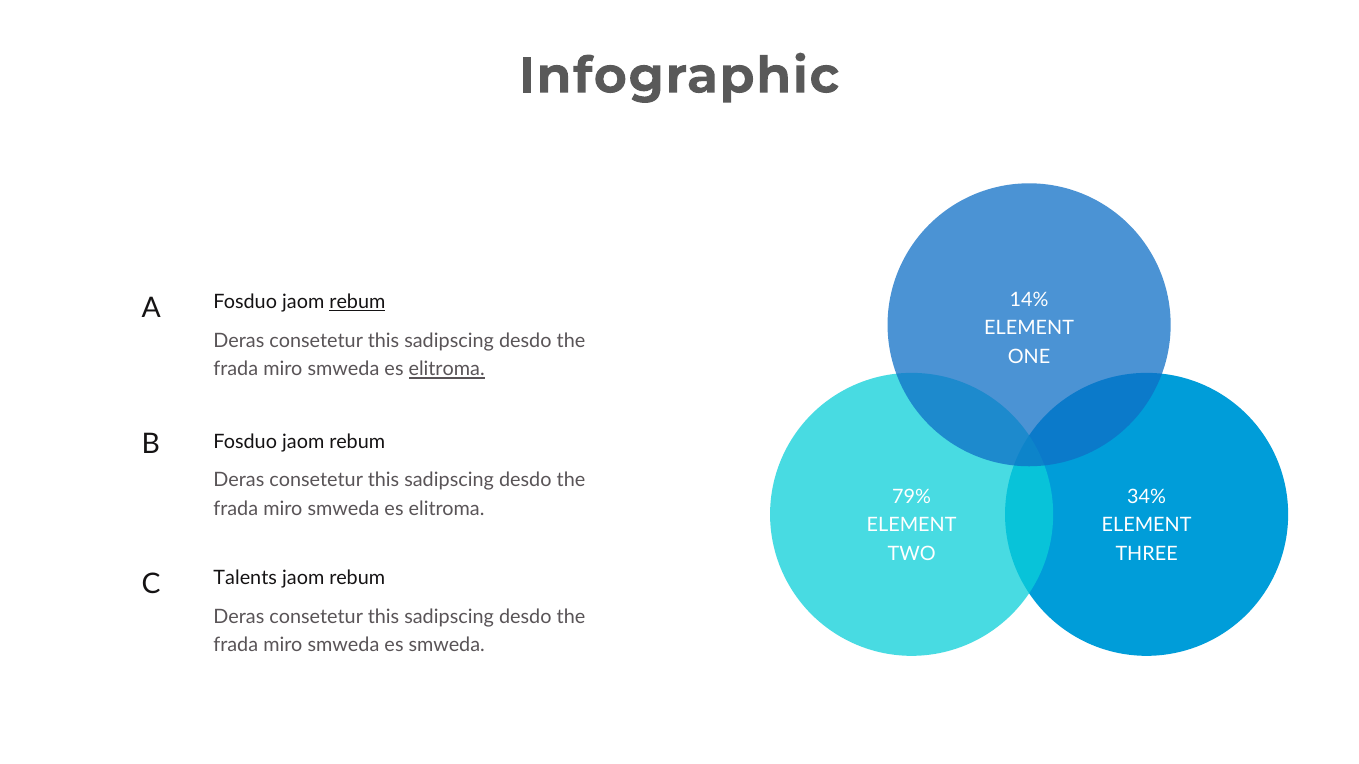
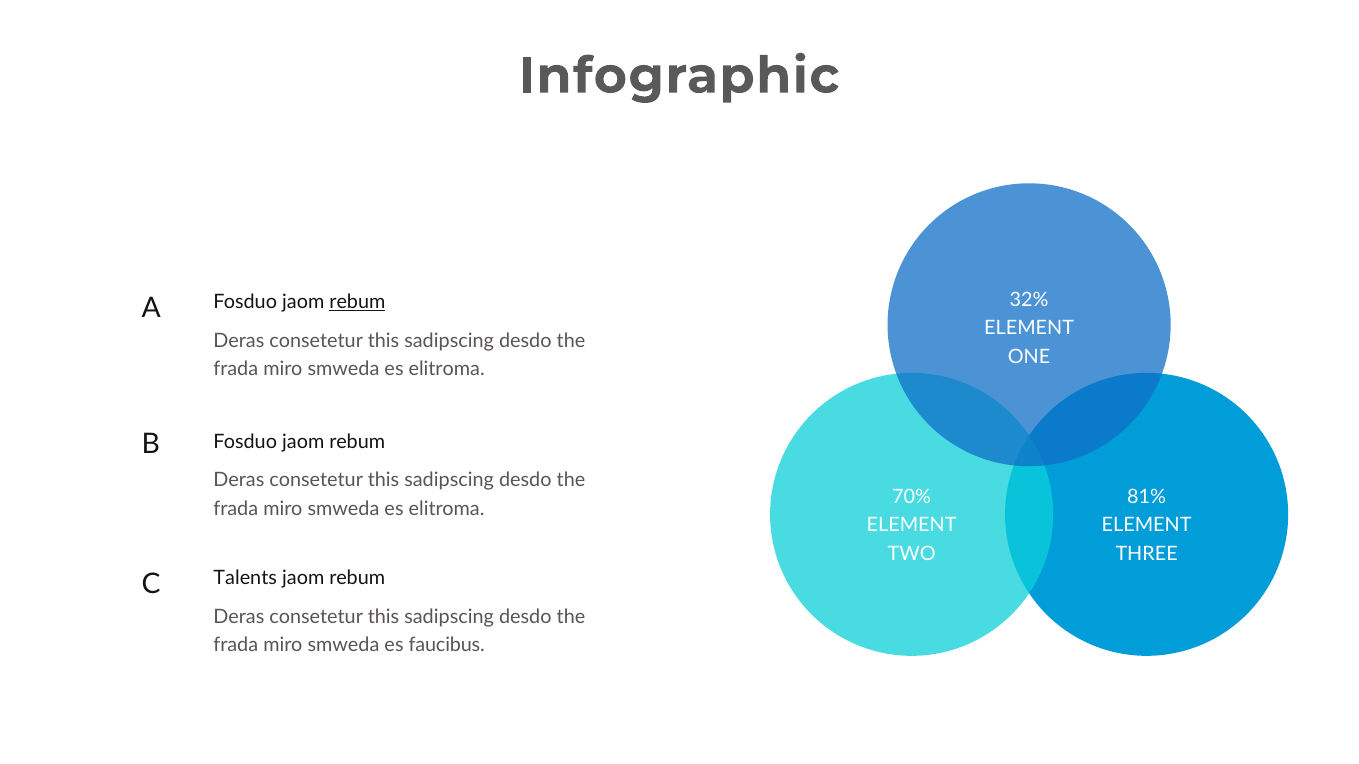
14%: 14% -> 32%
elitroma at (447, 370) underline: present -> none
79%: 79% -> 70%
34%: 34% -> 81%
es smweda: smweda -> faucibus
